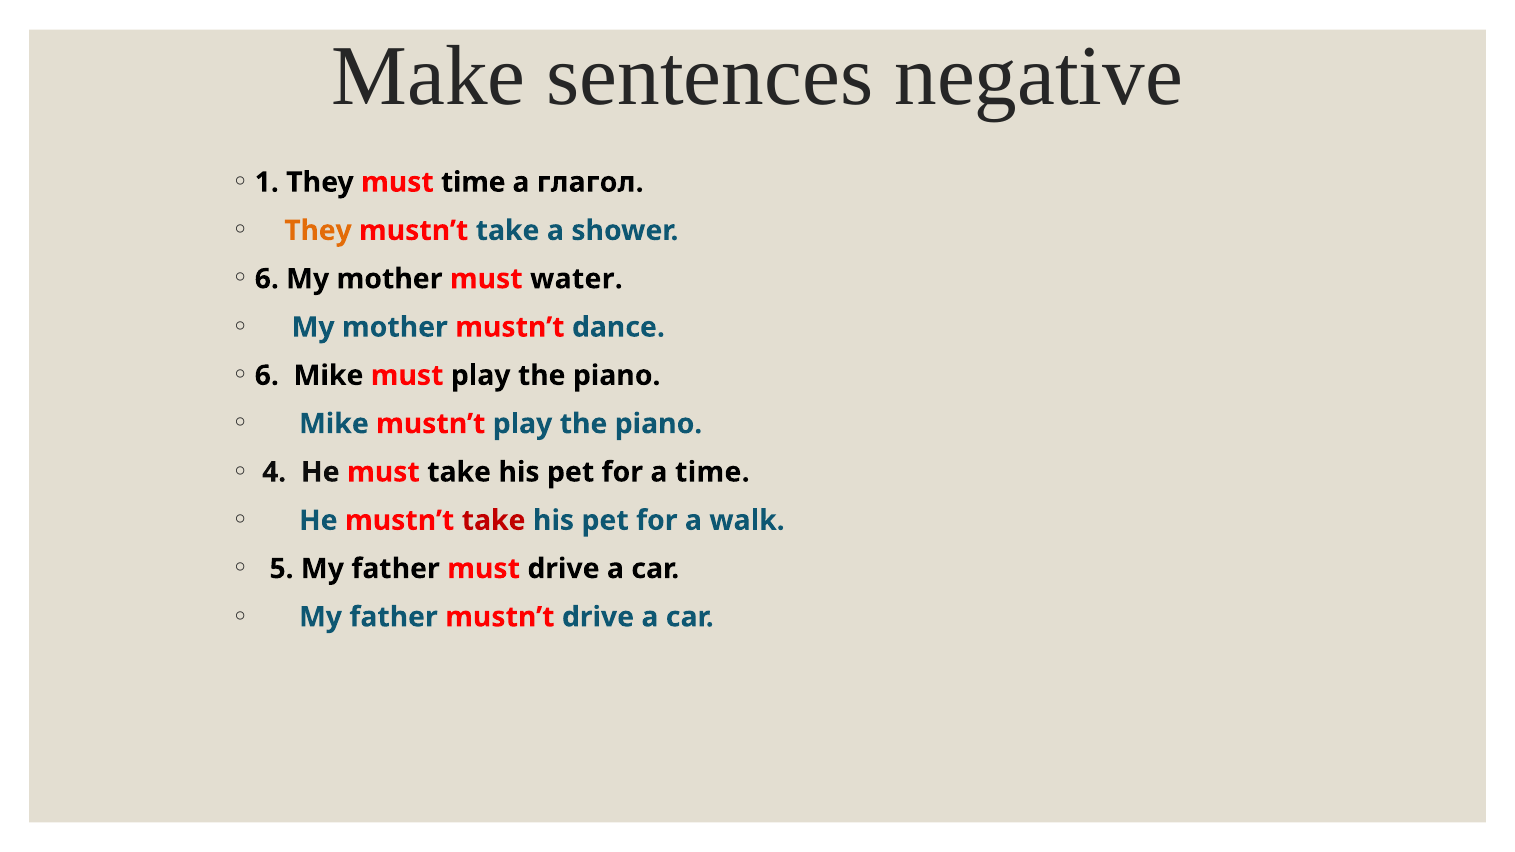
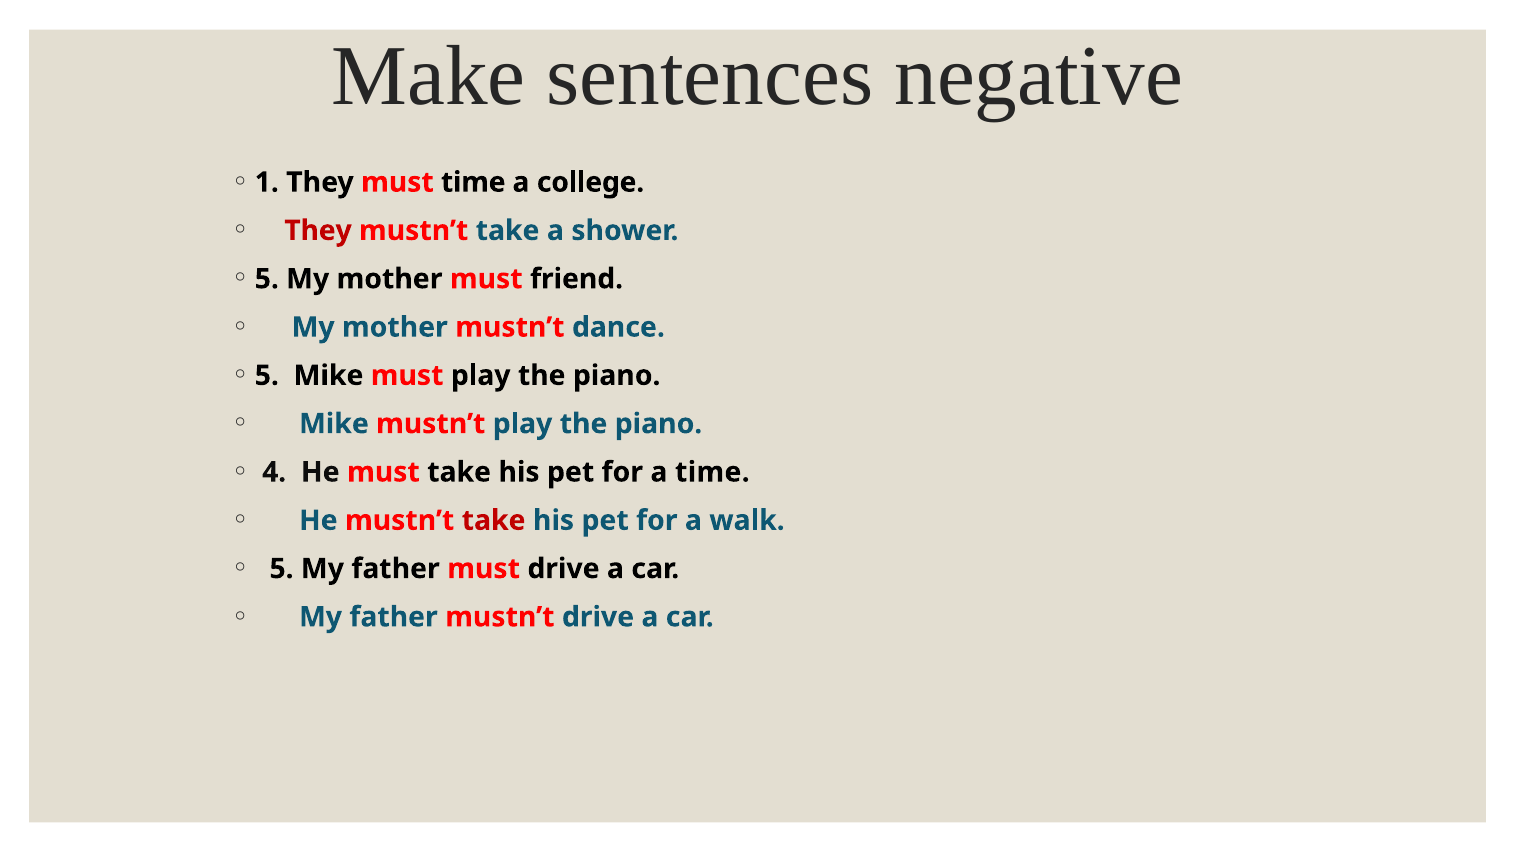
глагол: глагол -> college
They at (318, 231) colour: orange -> red
6 at (267, 279): 6 -> 5
water: water -> friend
6 at (267, 376): 6 -> 5
